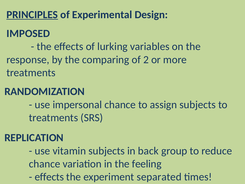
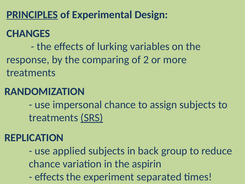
IMPOSED: IMPOSED -> CHANGES
SRS underline: none -> present
vitamin: vitamin -> applied
feeling: feeling -> aspirin
